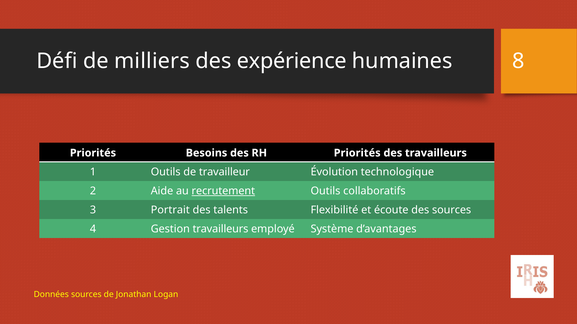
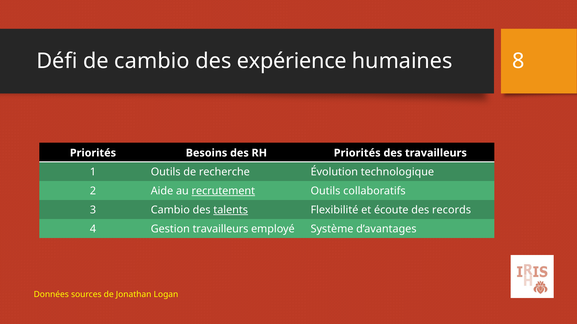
de milliers: milliers -> cambio
travailleur: travailleur -> recherche
3 Portrait: Portrait -> Cambio
talents underline: none -> present
des sources: sources -> records
